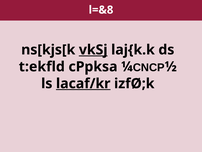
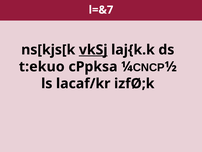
l=&8: l=&8 -> l=&7
t:ekfld: t:ekfld -> t:ekuo
lacaf/kr underline: present -> none
